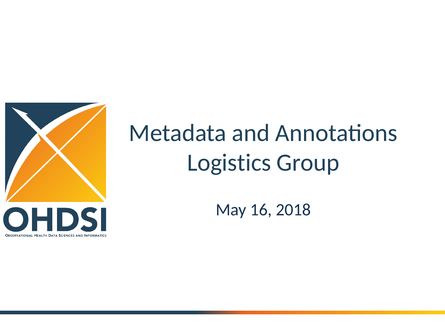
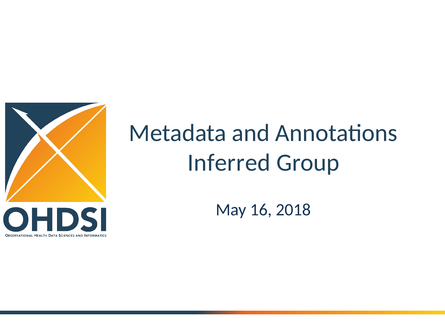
Logistics: Logistics -> Inferred
